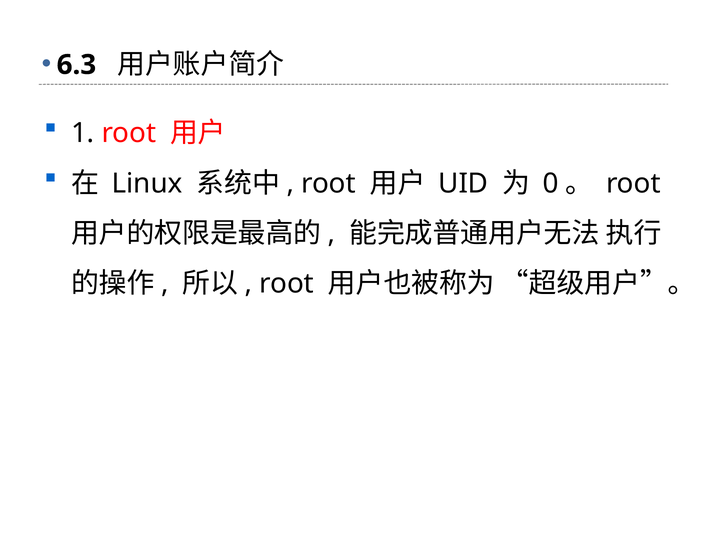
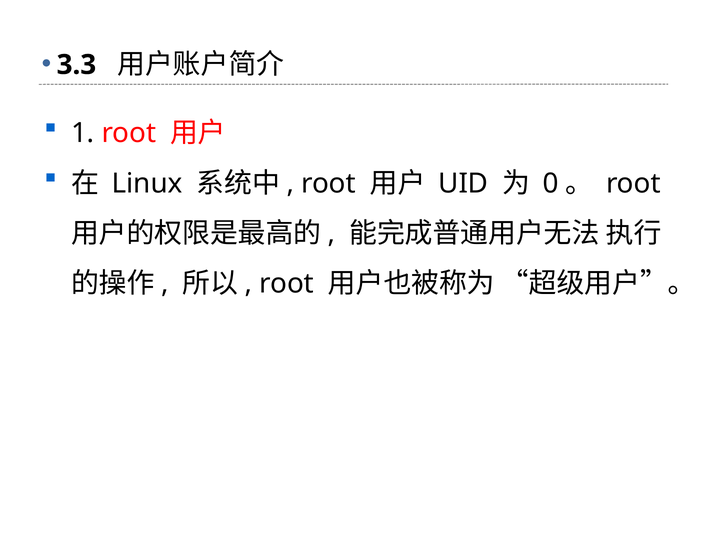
6.3: 6.3 -> 3.3
